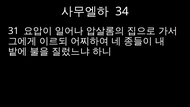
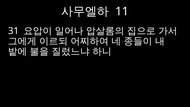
34: 34 -> 11
